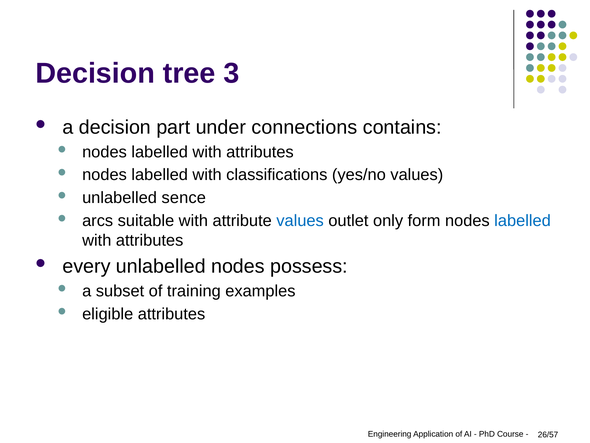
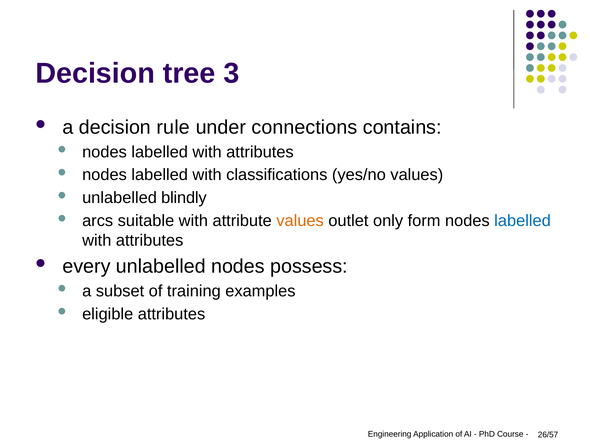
part: part -> rule
sence: sence -> blindly
values at (300, 221) colour: blue -> orange
